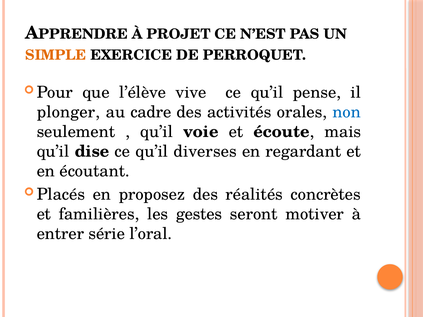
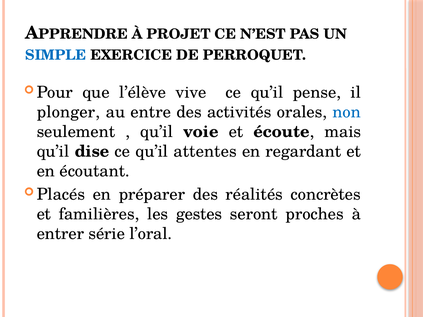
SIMPLE colour: orange -> blue
cadre: cadre -> entre
diverses: diverses -> attentes
proposez: proposez -> préparer
motiver: motiver -> proches
